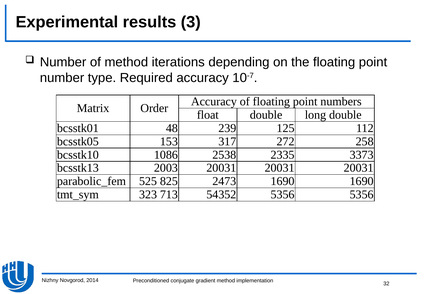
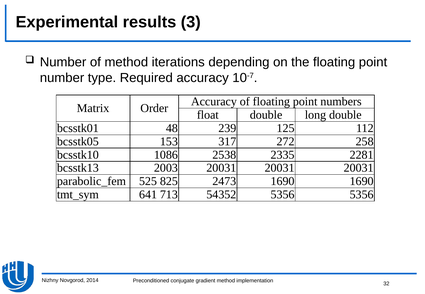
3373: 3373 -> 2281
323: 323 -> 641
